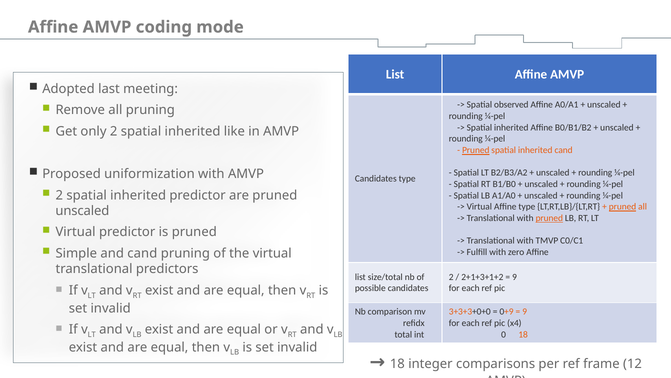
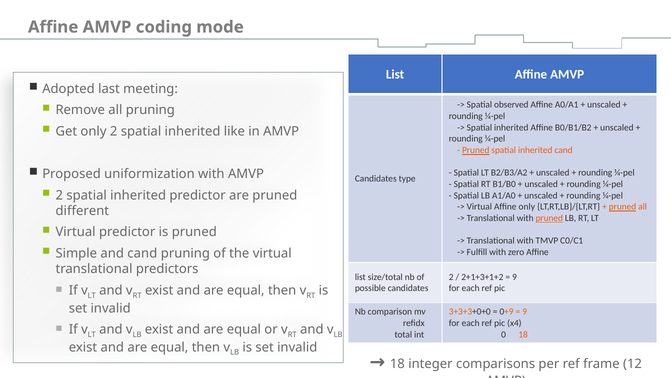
Affine type: type -> only
unscaled at (82, 211): unscaled -> different
